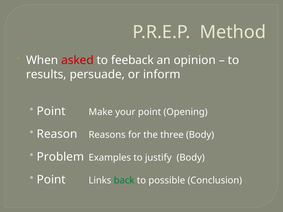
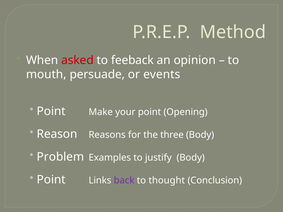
results: results -> mouth
inform: inform -> events
back colour: green -> purple
possible: possible -> thought
